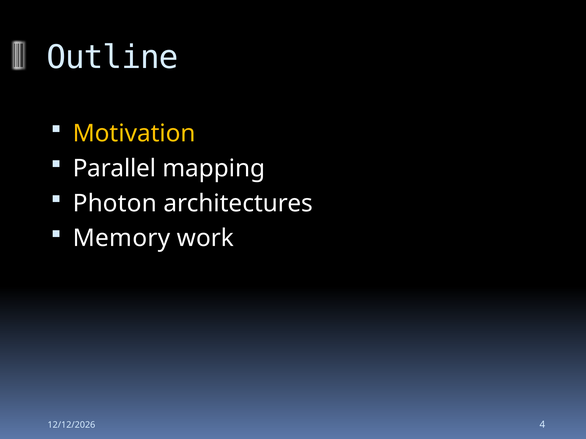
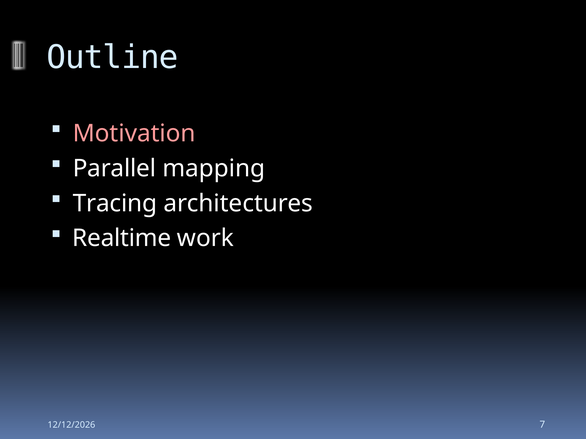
Motivation colour: yellow -> pink
Photon: Photon -> Tracing
Memory: Memory -> Realtime
4: 4 -> 7
